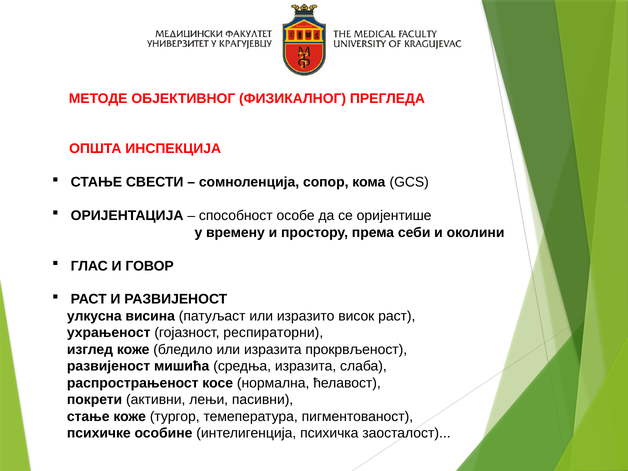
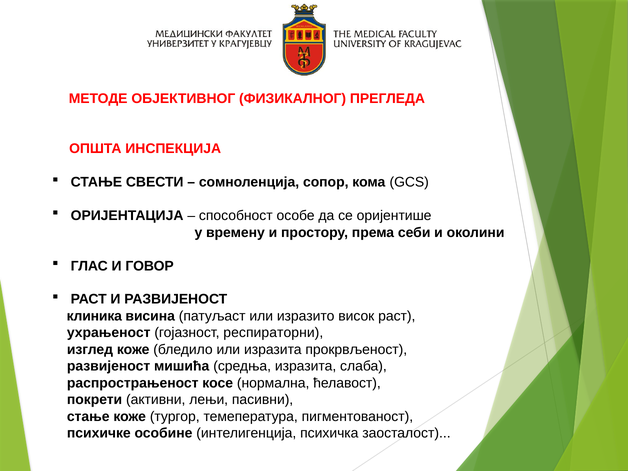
улкусна: улкусна -> клиника
